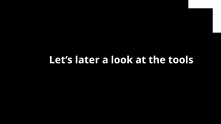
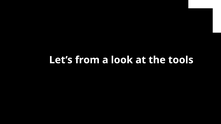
later: later -> from
